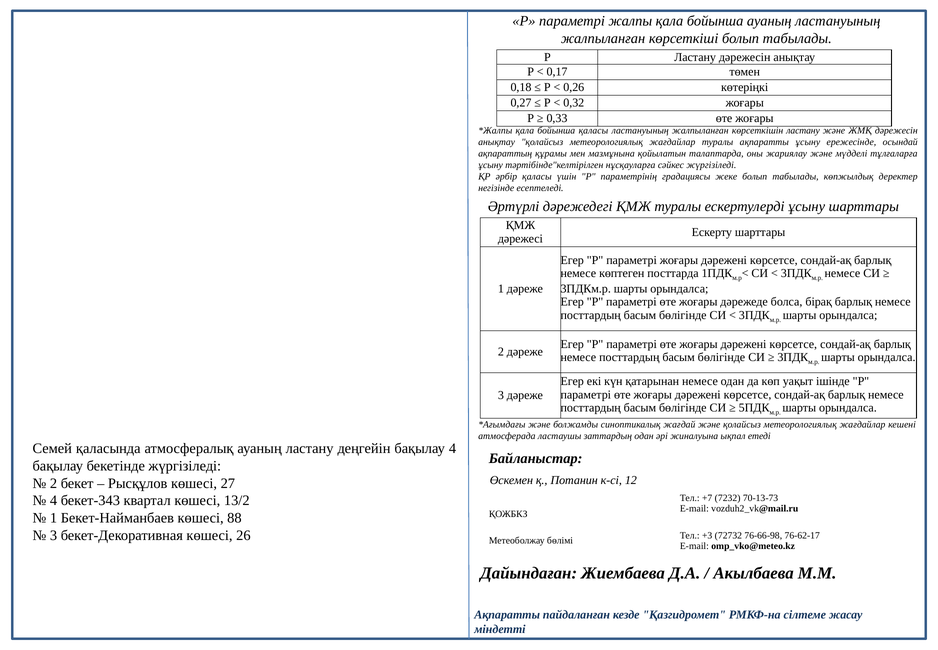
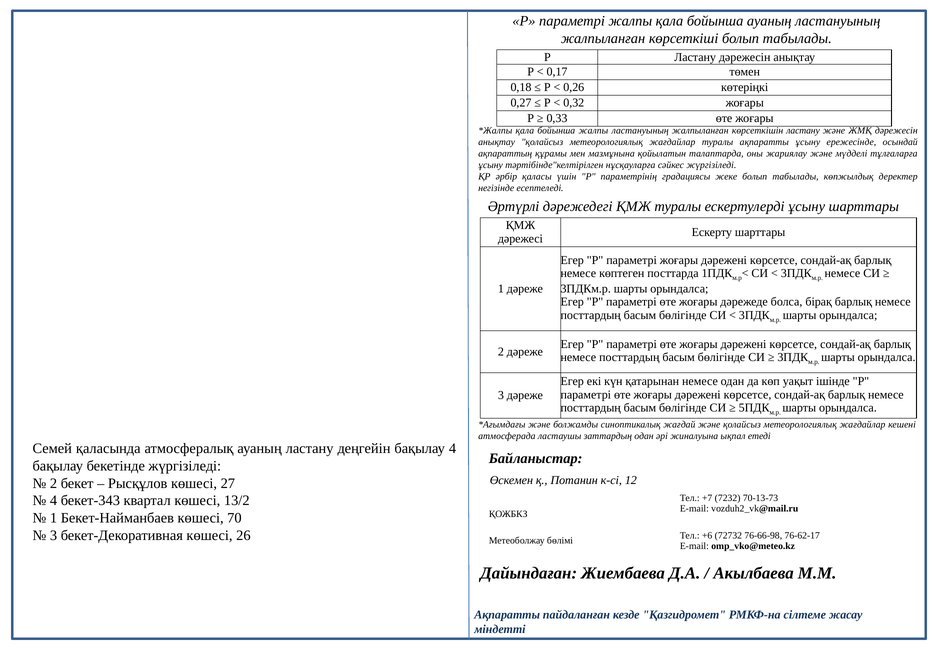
бойынша қаласы: қаласы -> жалпы
88: 88 -> 70
+3: +3 -> +6
